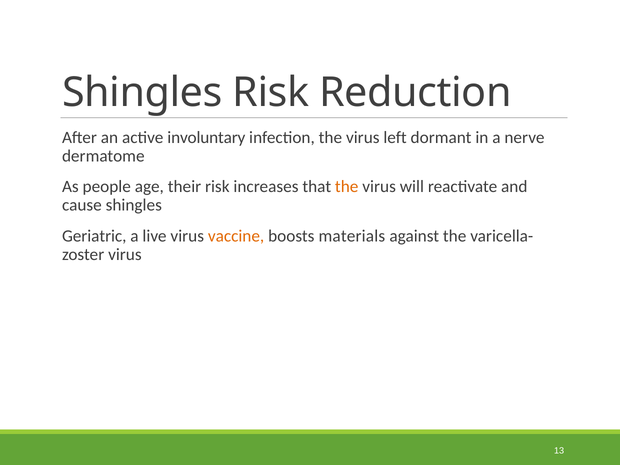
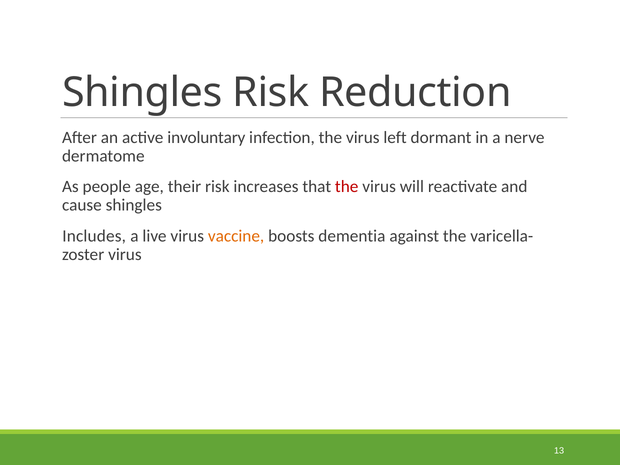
the at (347, 187) colour: orange -> red
Geriatric: Geriatric -> Includes
materials: materials -> dementia
